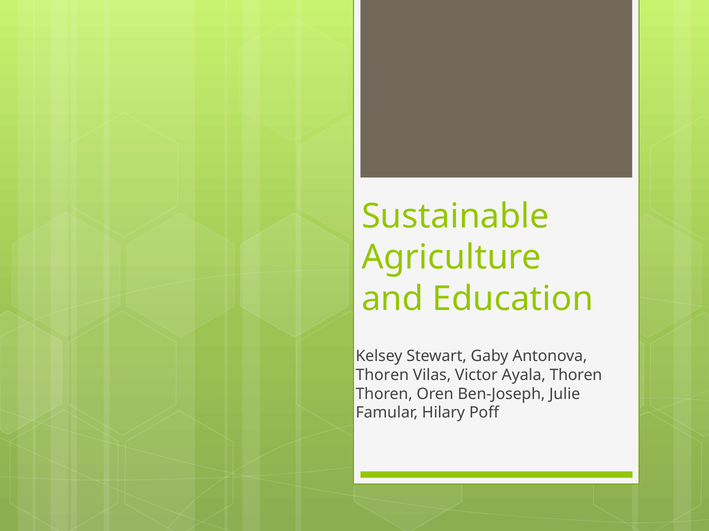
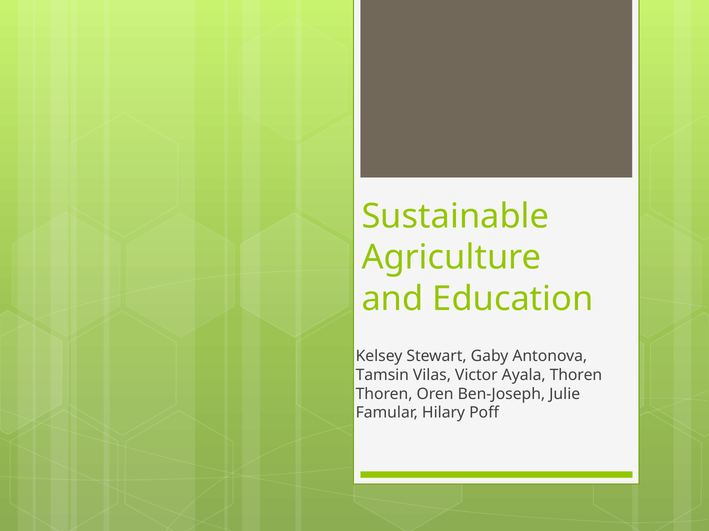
Thoren at (382, 376): Thoren -> Tamsin
